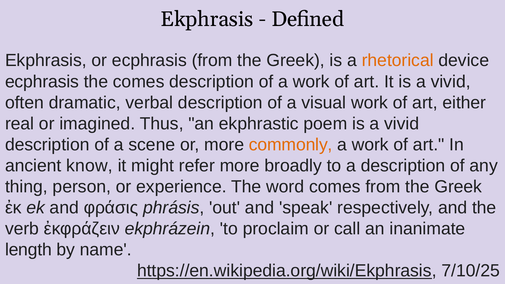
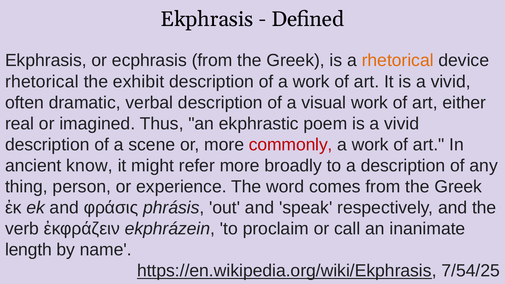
ecphrasis at (42, 82): ecphrasis -> rhetorical
the comes: comes -> exhibit
commonly colour: orange -> red
7/10/25: 7/10/25 -> 7/54/25
